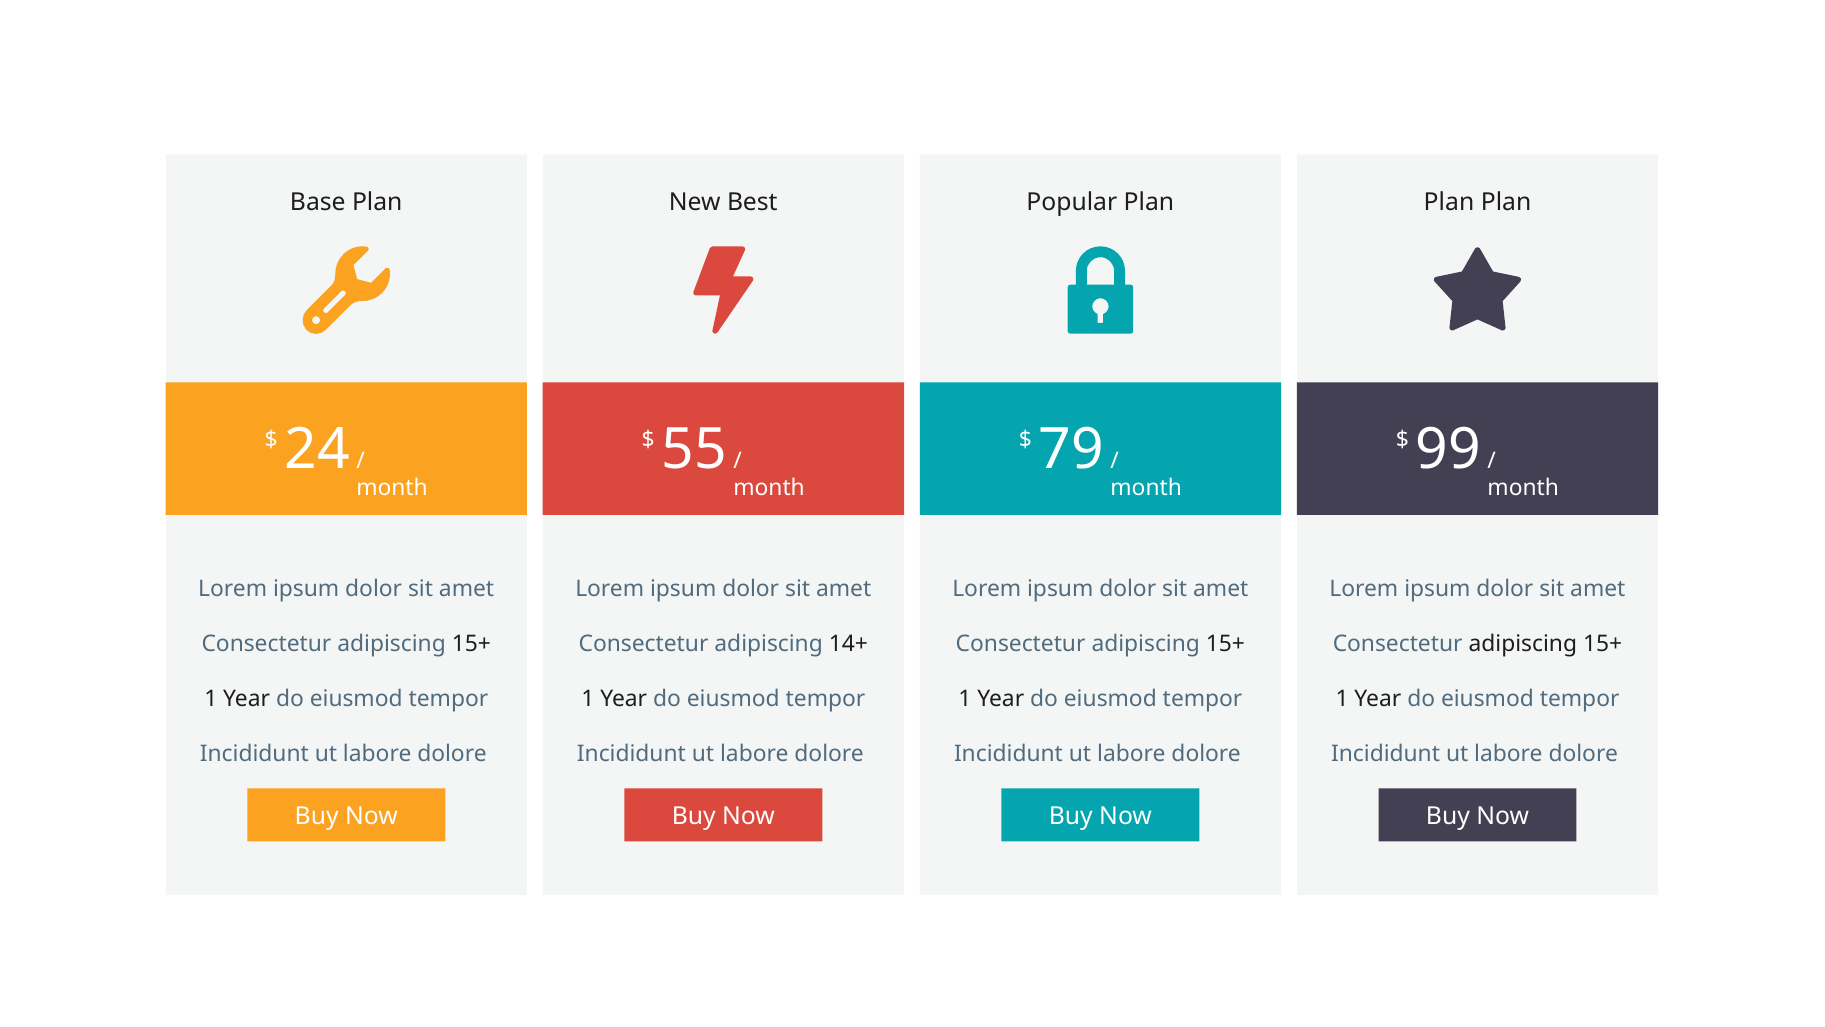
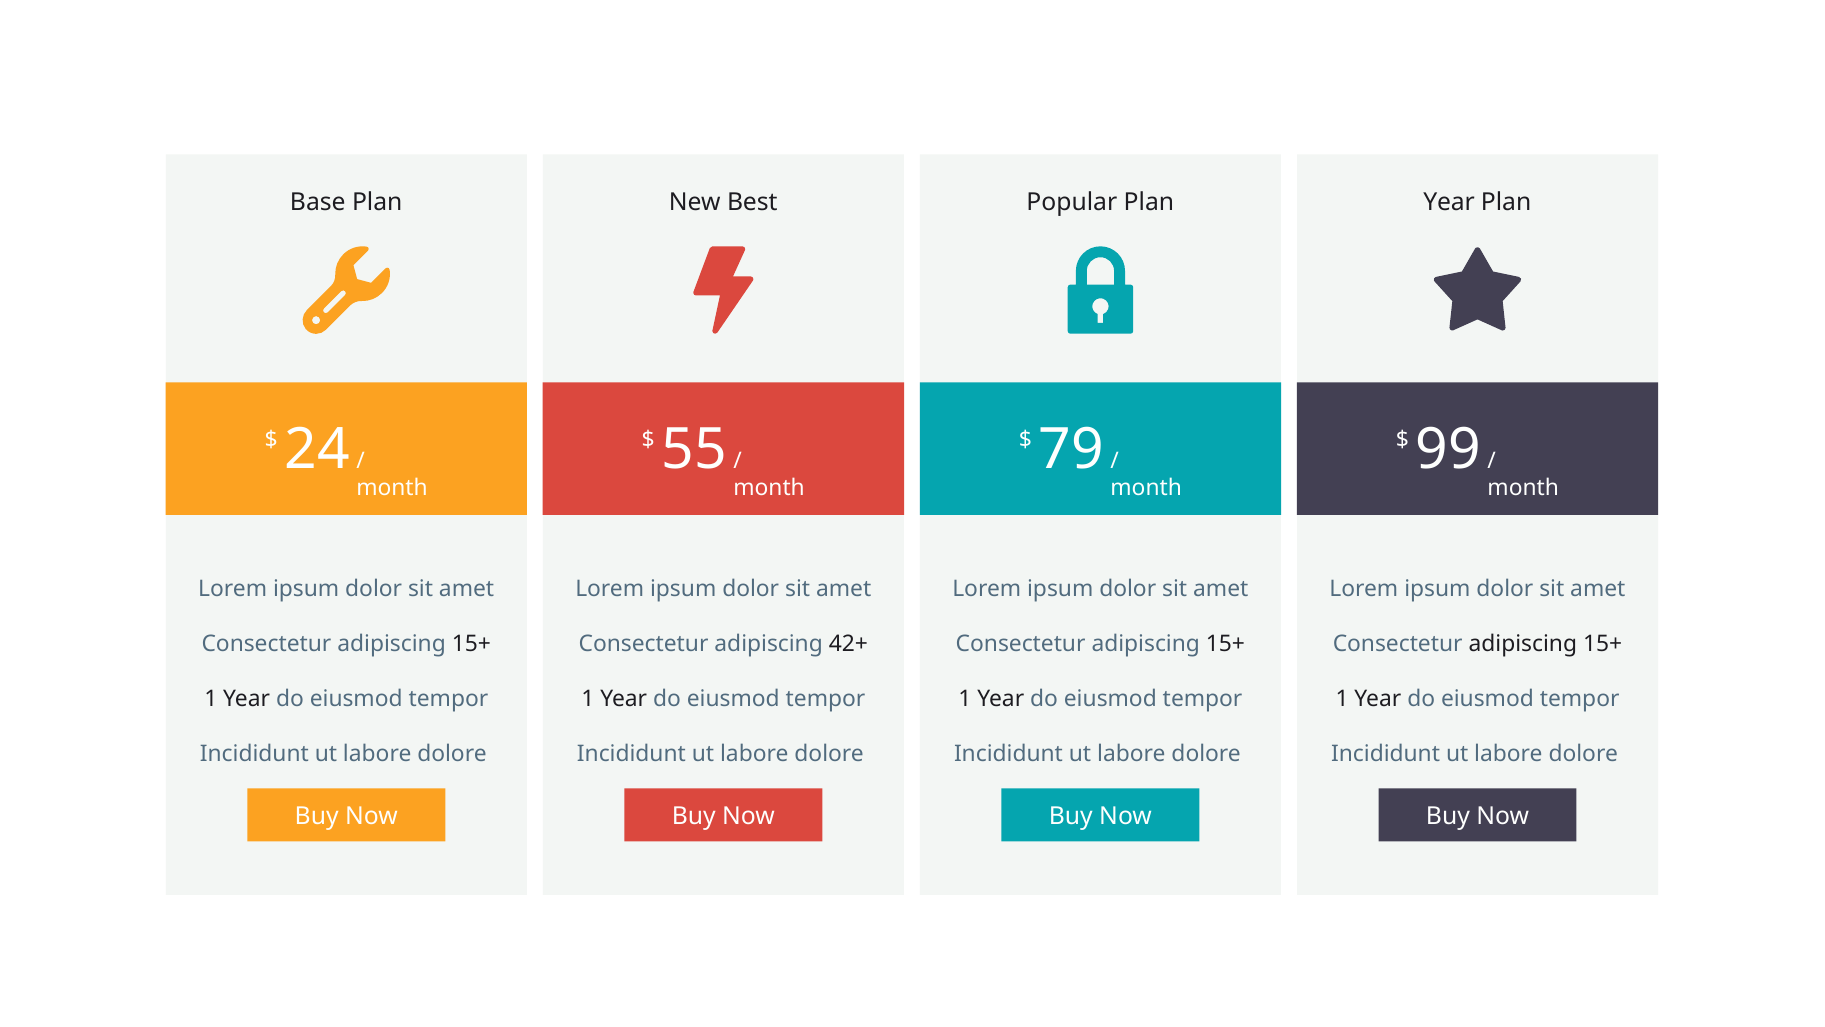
Plan at (1449, 202): Plan -> Year
14+: 14+ -> 42+
